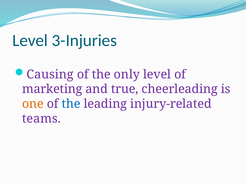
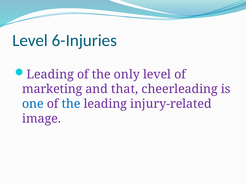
3-Injuries: 3-Injuries -> 6-Injuries
Causing at (50, 75): Causing -> Leading
true: true -> that
one colour: orange -> blue
teams: teams -> image
